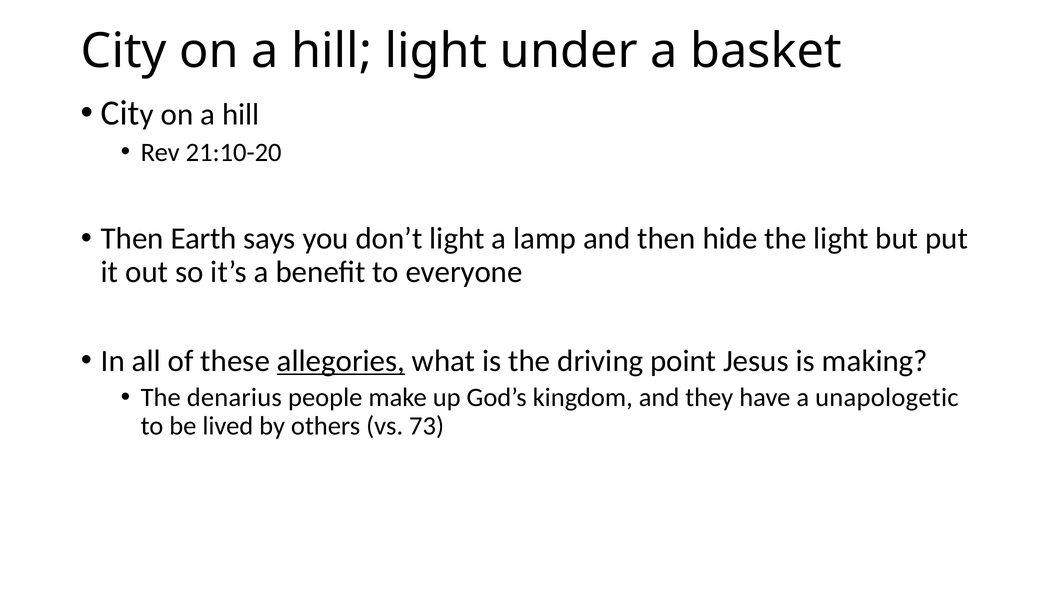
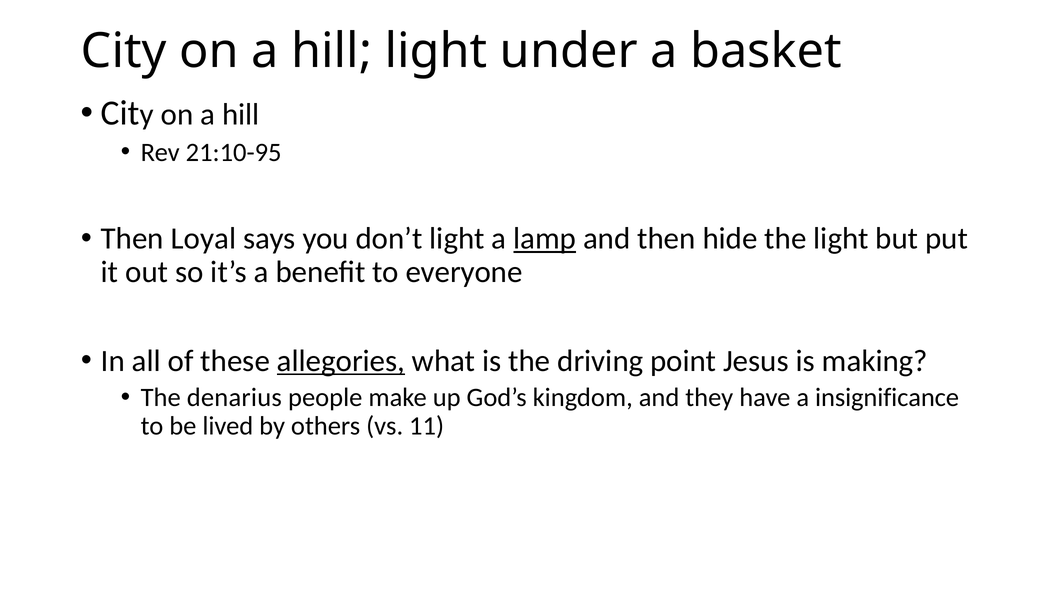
21:10-20: 21:10-20 -> 21:10-95
Earth: Earth -> Loyal
lamp underline: none -> present
unapologetic: unapologetic -> insignificance
73: 73 -> 11
